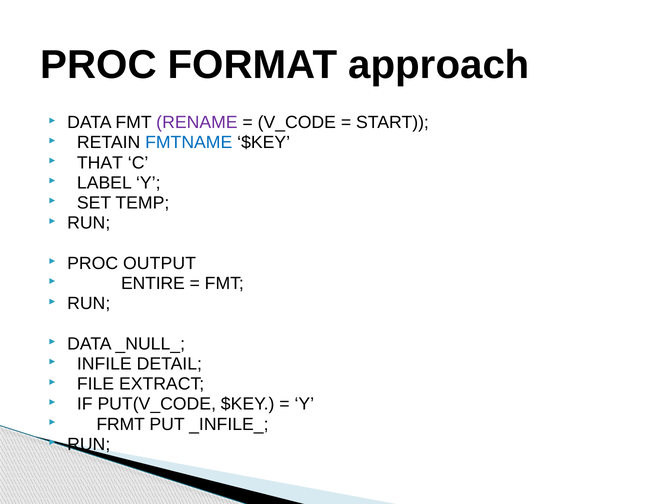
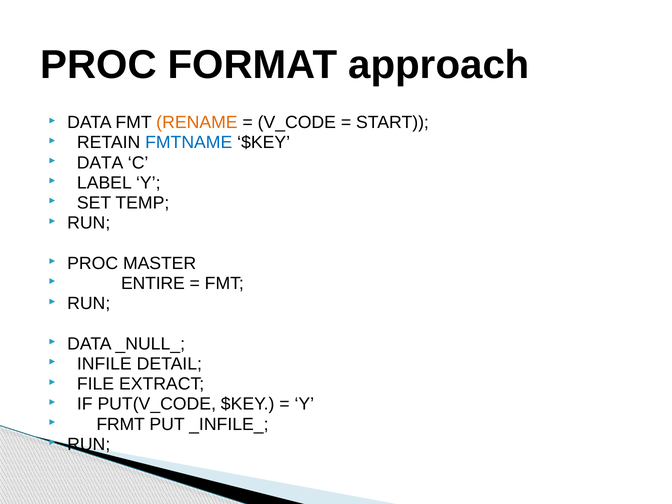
RENAME colour: purple -> orange
THAT at (100, 163): THAT -> DATA
OUTPUT: OUTPUT -> MASTER
